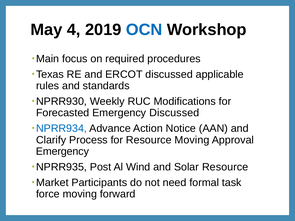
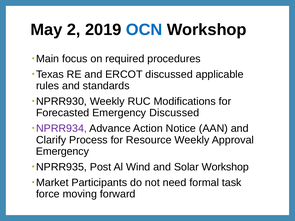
4: 4 -> 2
NPRR934 colour: blue -> purple
Resource Moving: Moving -> Weekly
Solar Resource: Resource -> Workshop
